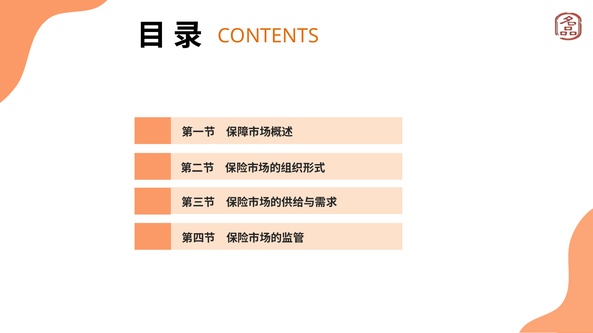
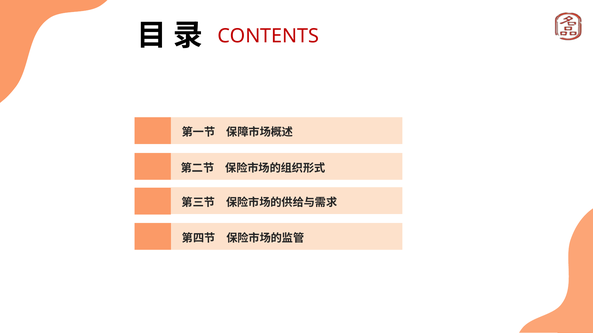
CONTENTS colour: orange -> red
